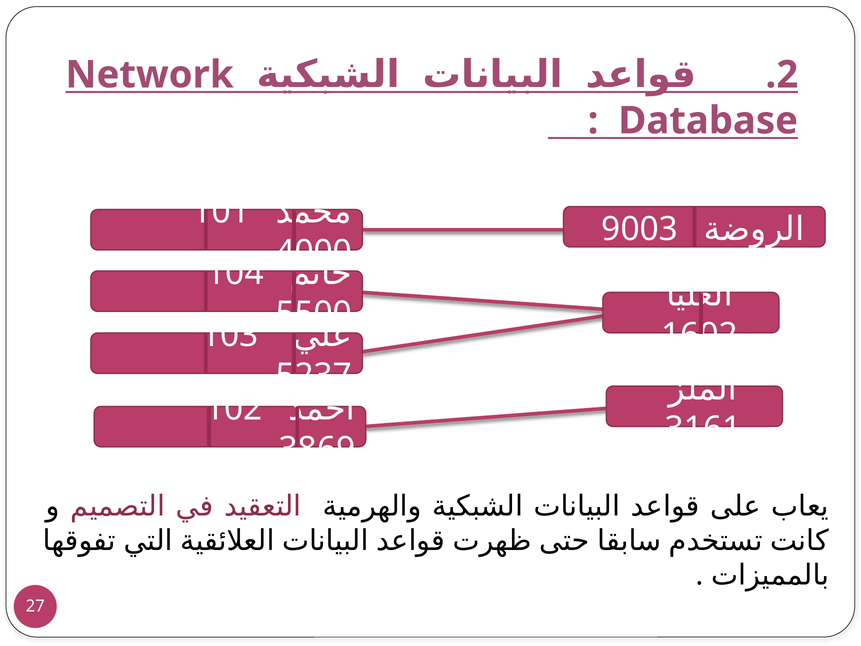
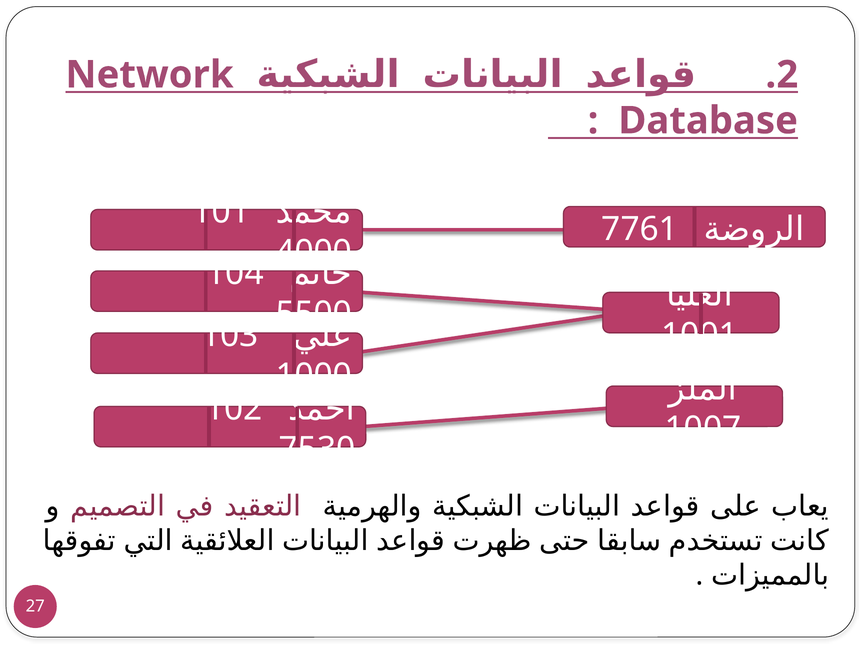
9003: 9003 -> 7761
1602: 1602 -> 1001
5237: 5237 -> 1000
3161: 3161 -> 1007
3869: 3869 -> 7530
